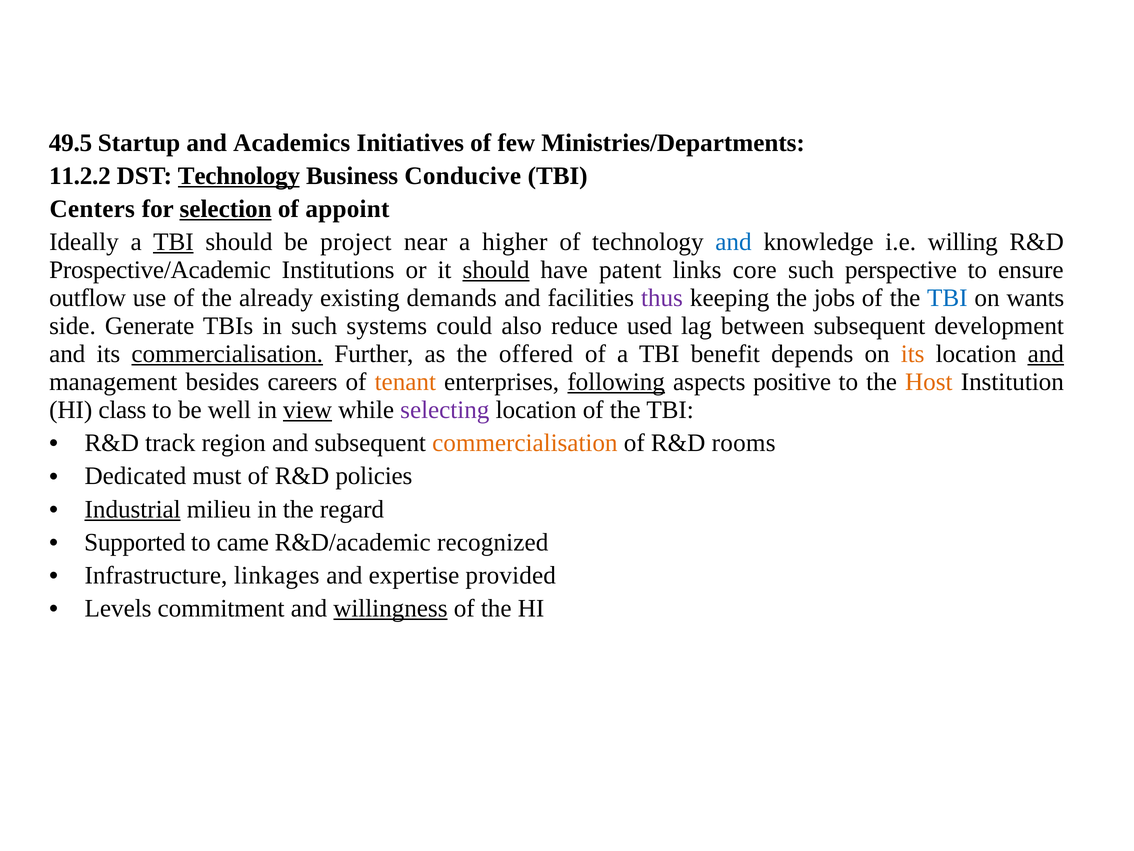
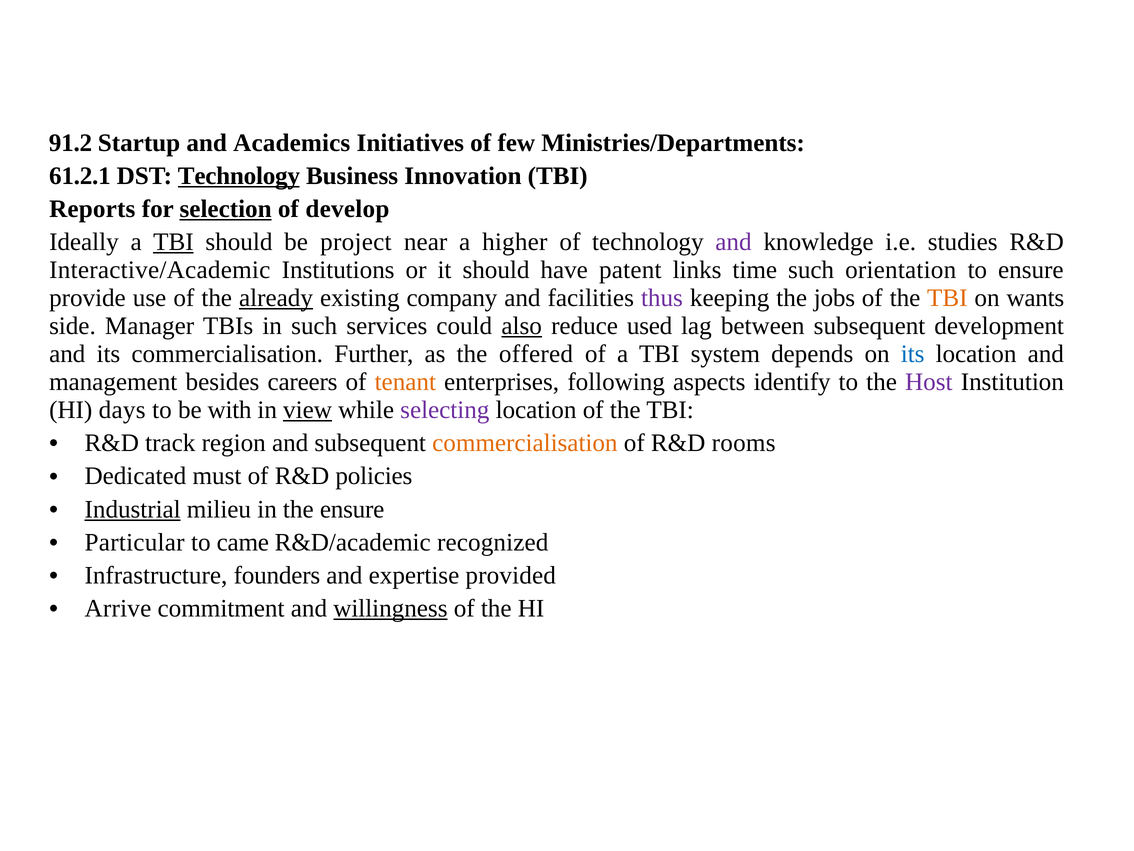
49.5: 49.5 -> 91.2
11.2.2: 11.2.2 -> 61.2.1
Conducive: Conducive -> Innovation
Centers: Centers -> Reports
appoint: appoint -> develop
and at (733, 242) colour: blue -> purple
willing: willing -> studies
Prospective/Academic: Prospective/Academic -> Interactive/Academic
should at (496, 270) underline: present -> none
core: core -> time
perspective: perspective -> orientation
outflow: outflow -> provide
already underline: none -> present
demands: demands -> company
TBI at (947, 298) colour: blue -> orange
Generate: Generate -> Manager
systems: systems -> services
also underline: none -> present
commercialisation at (227, 354) underline: present -> none
benefit: benefit -> system
its at (913, 354) colour: orange -> blue
and at (1046, 354) underline: present -> none
following underline: present -> none
positive: positive -> identify
Host colour: orange -> purple
class: class -> days
well: well -> with
the regard: regard -> ensure
Supported: Supported -> Particular
linkages: linkages -> founders
Levels: Levels -> Arrive
